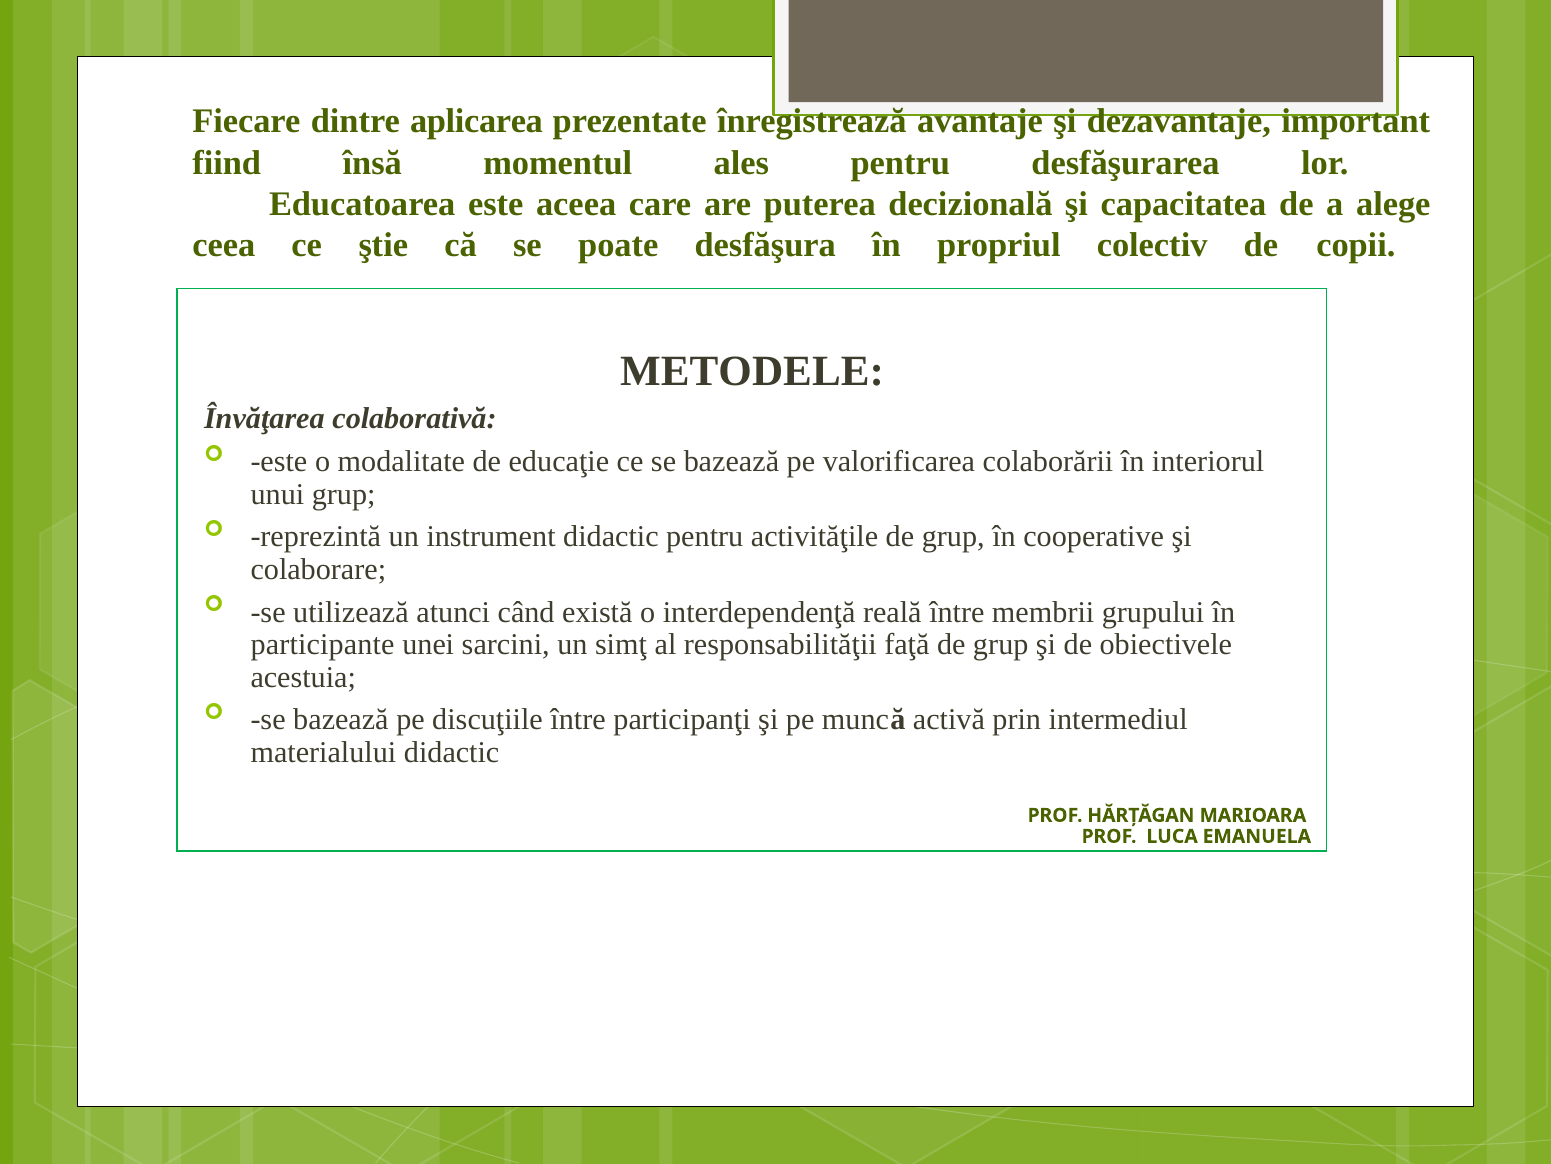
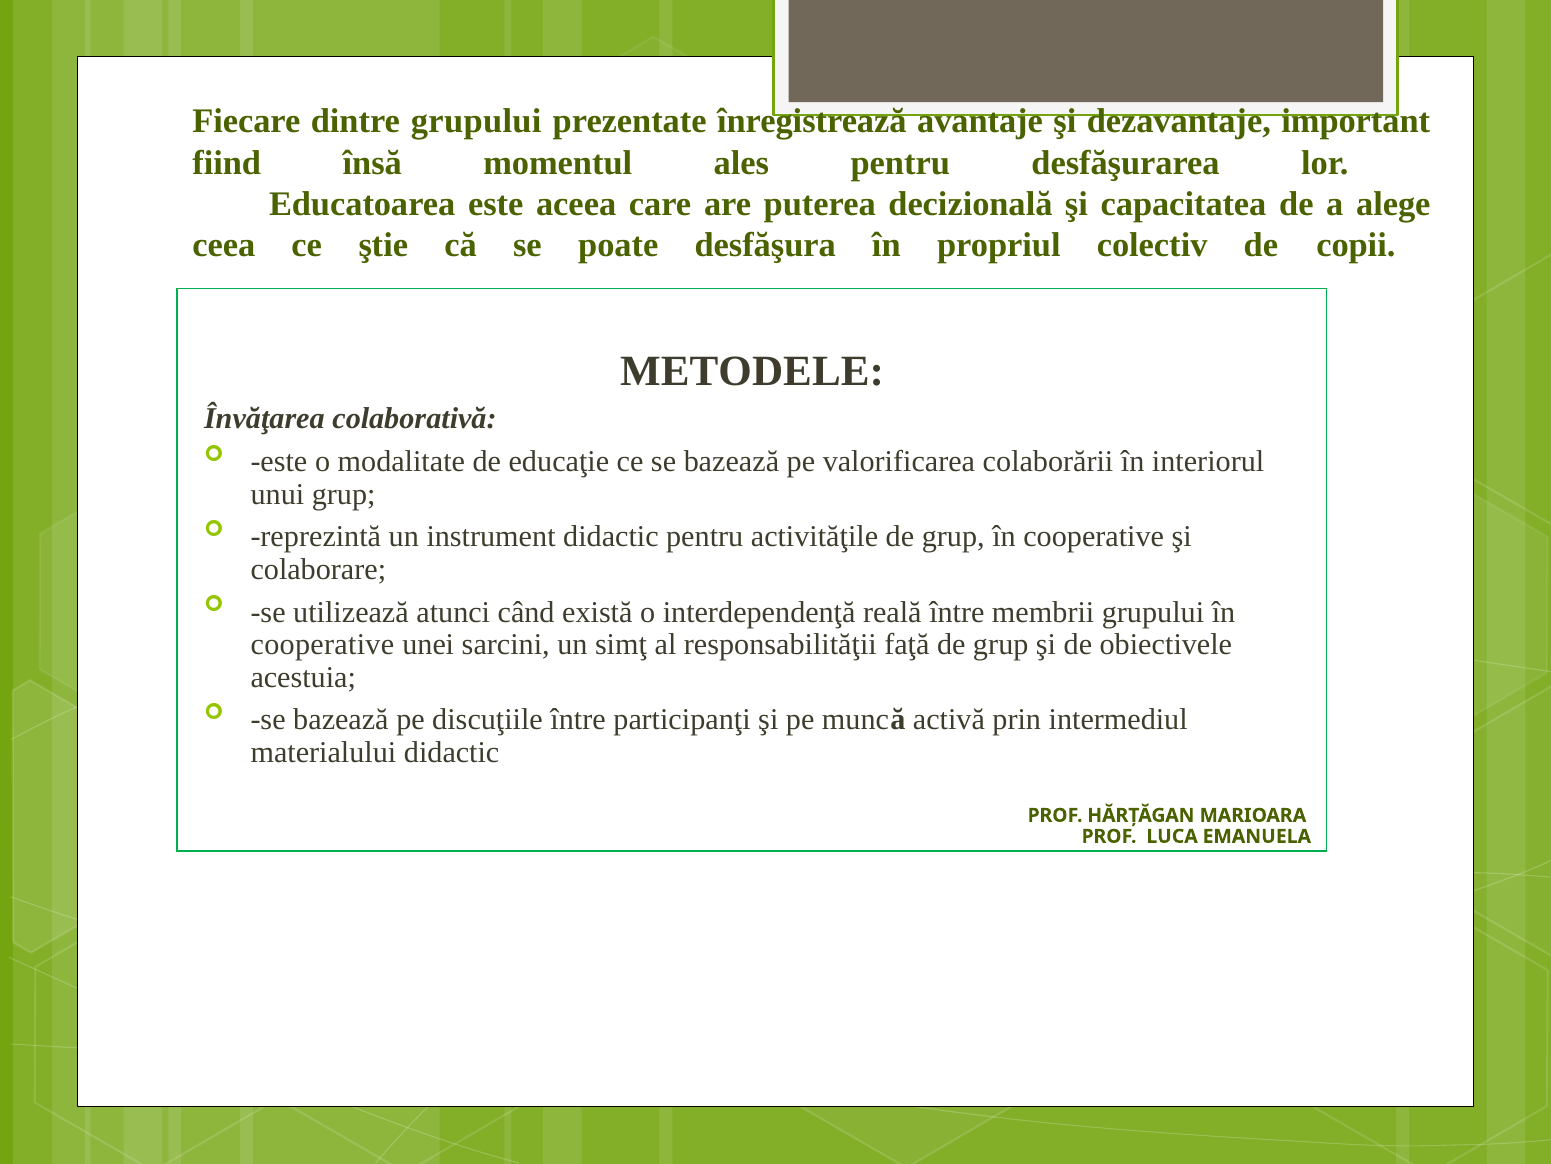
dintre aplicarea: aplicarea -> grupului
participante at (322, 644): participante -> cooperative
